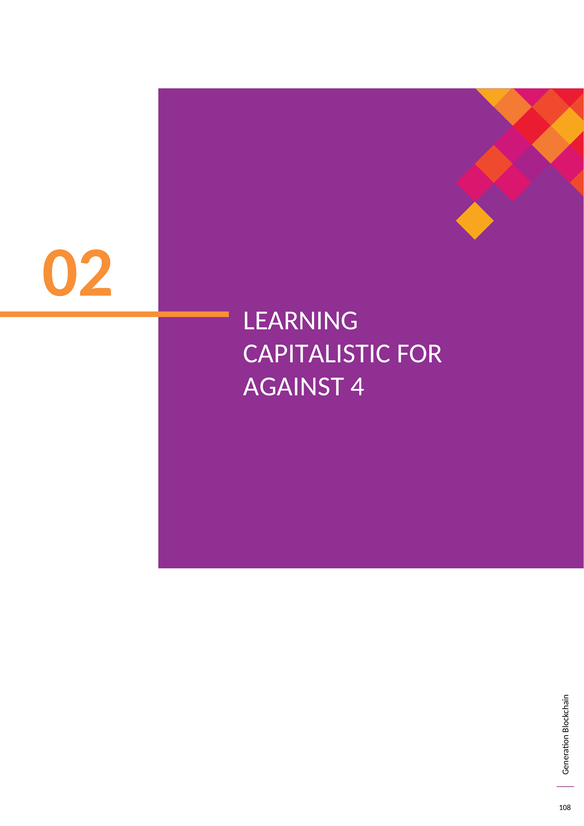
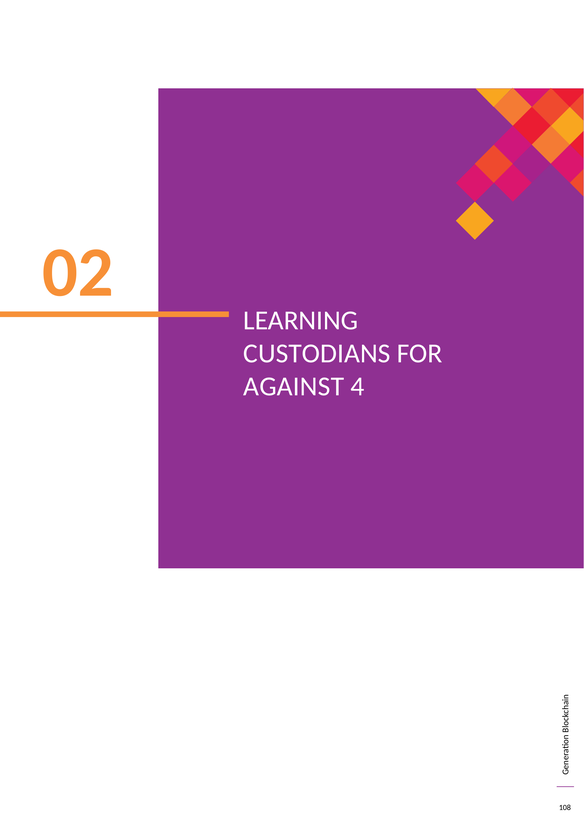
CAPITALISTIC: CAPITALISTIC -> CUSTODIANS
